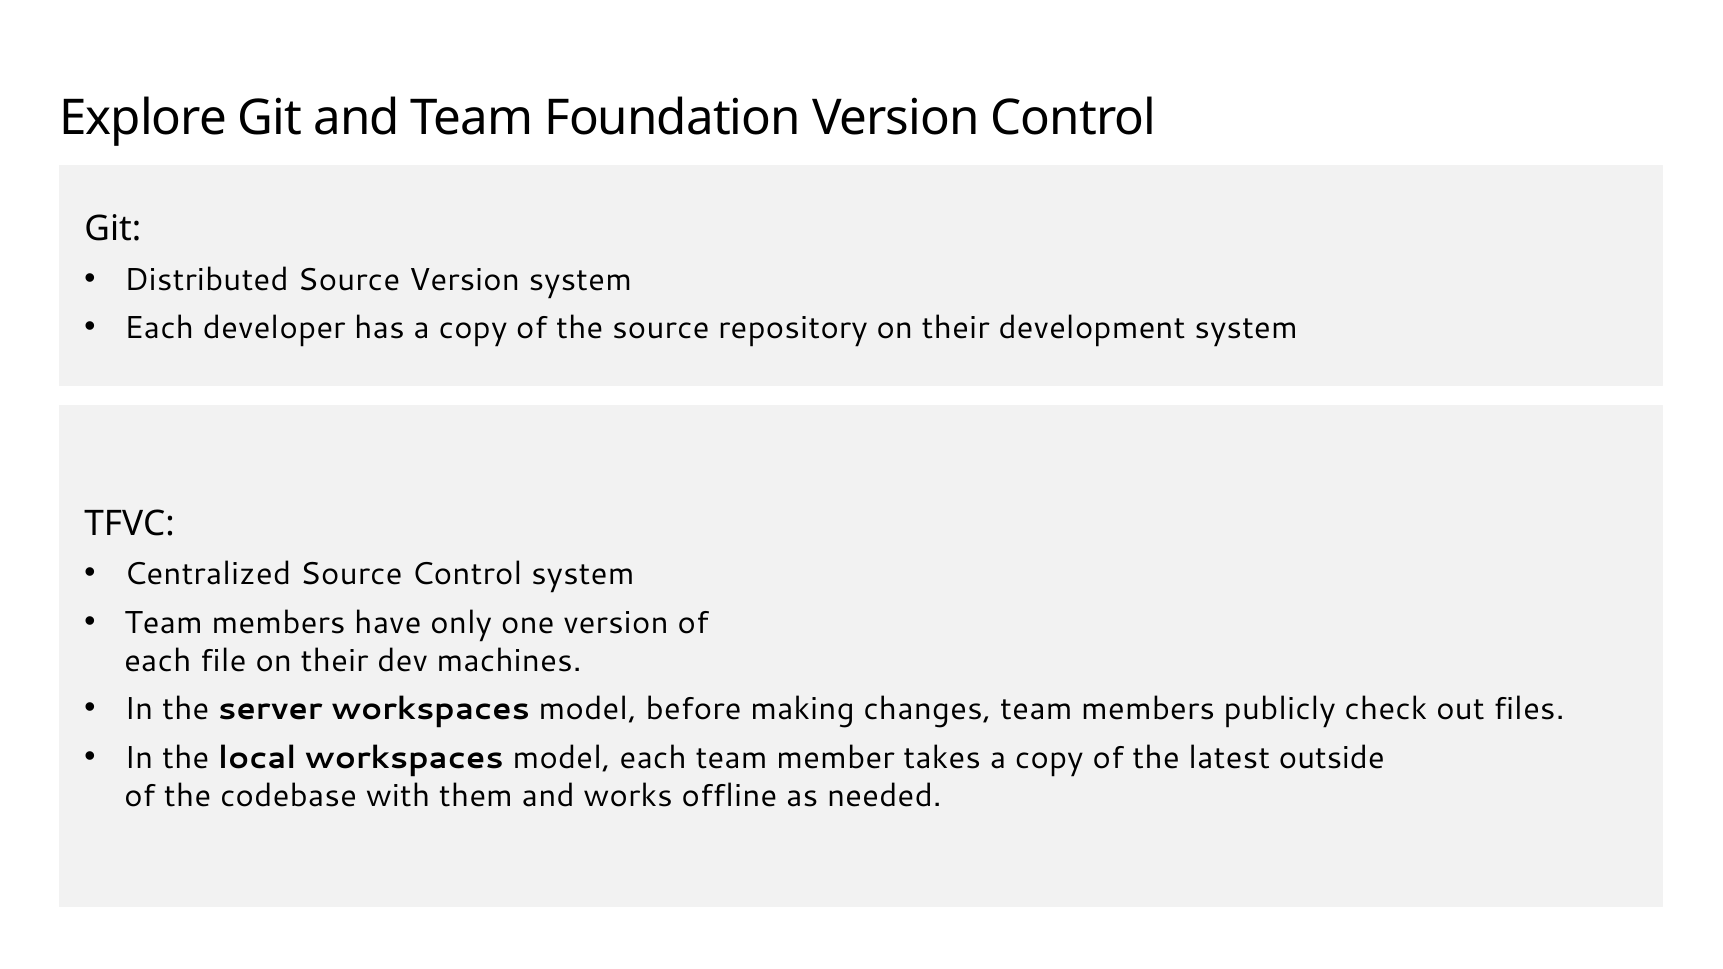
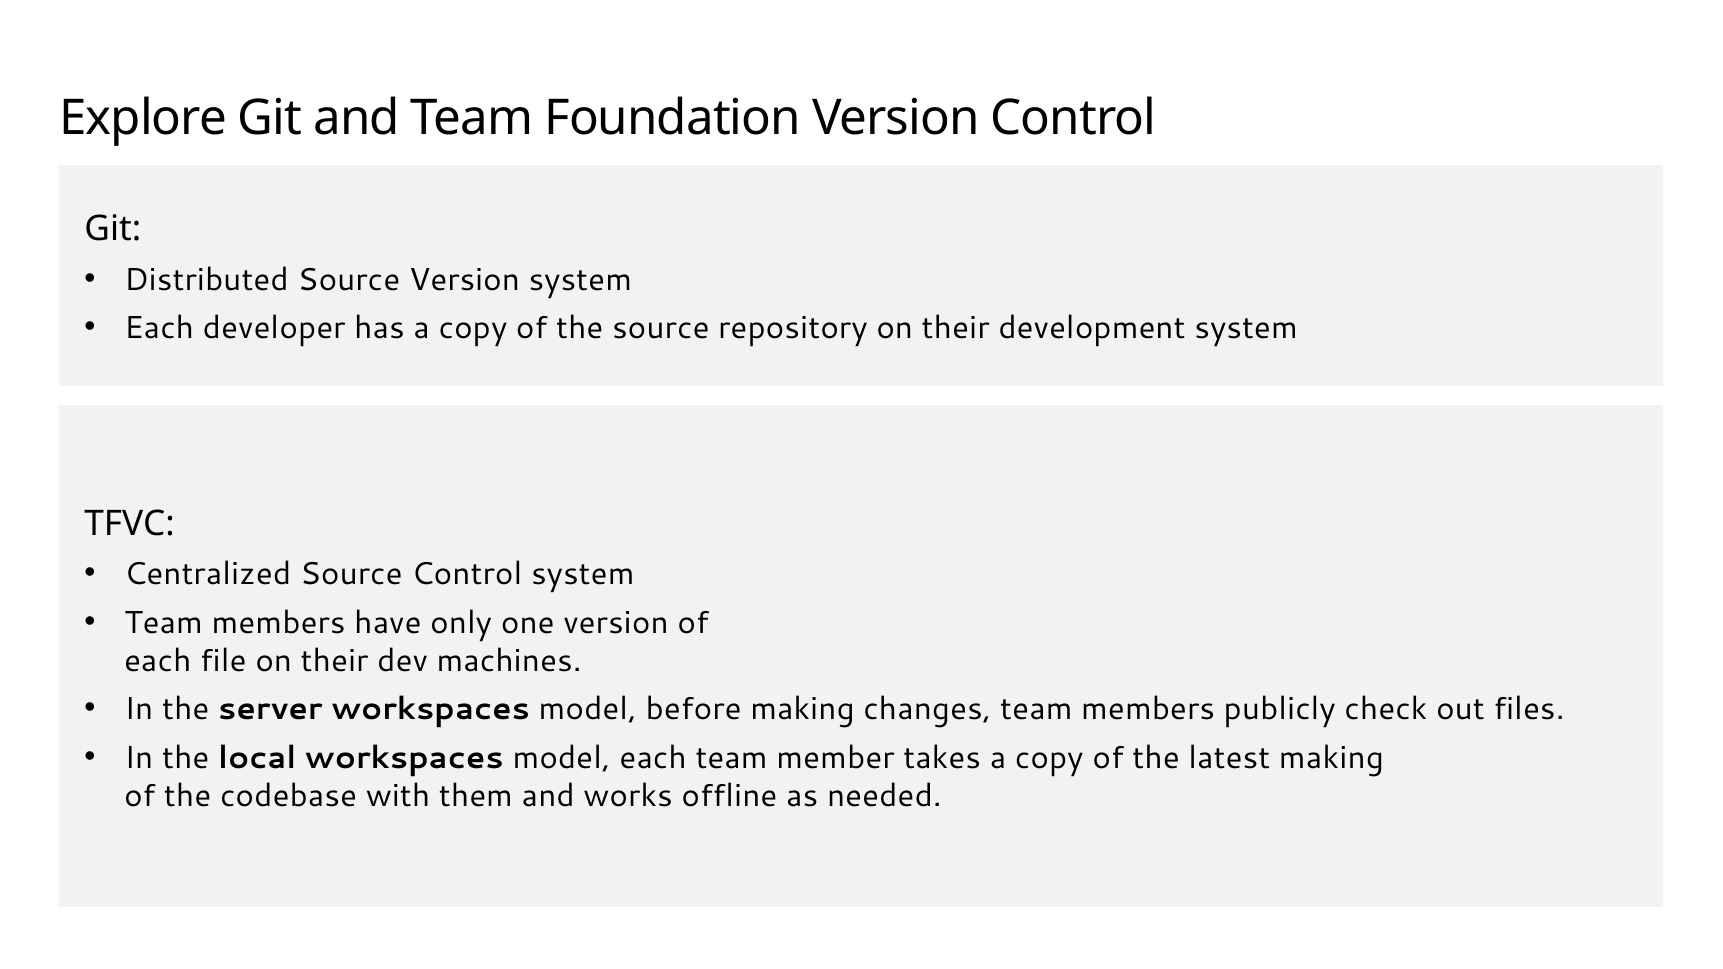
latest outside: outside -> making
